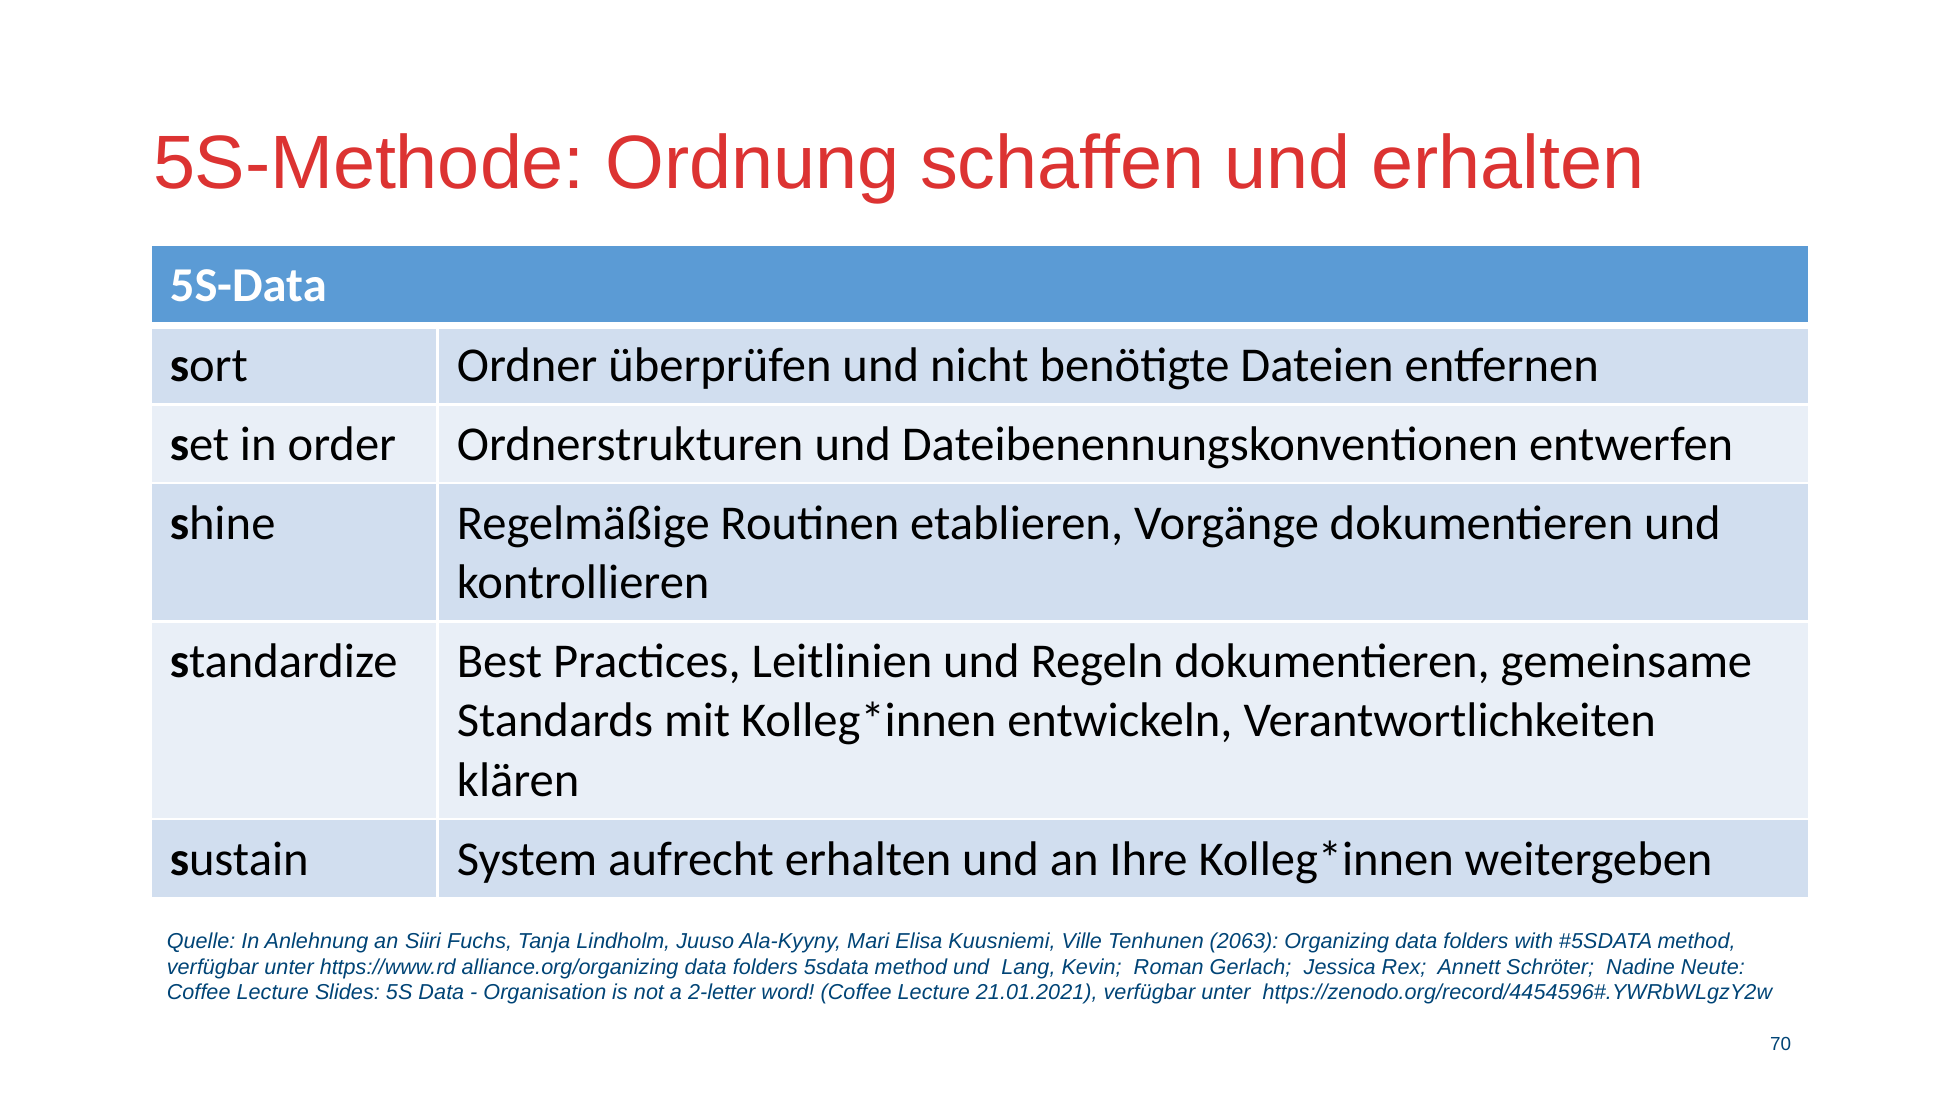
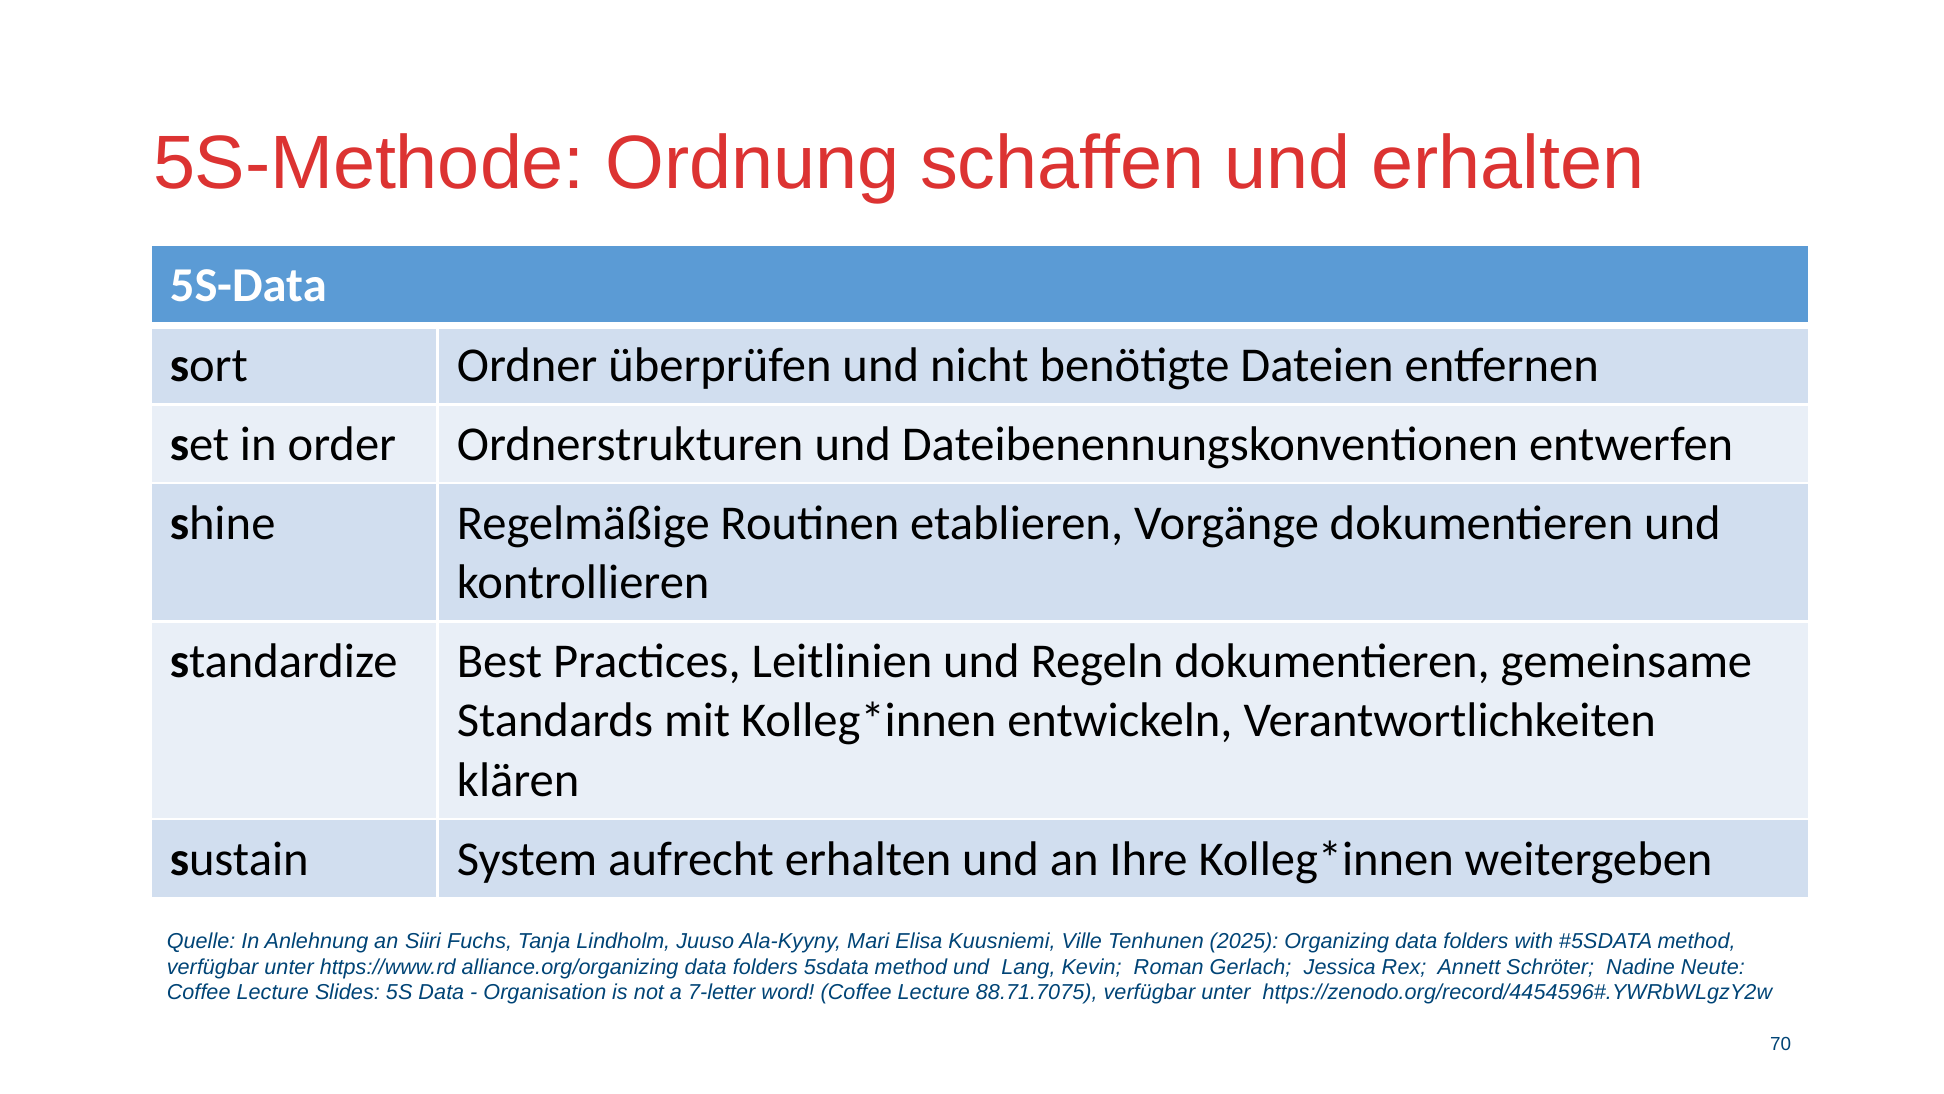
2063: 2063 -> 2025
2-letter: 2-letter -> 7-letter
21.01.2021: 21.01.2021 -> 88.71.7075
